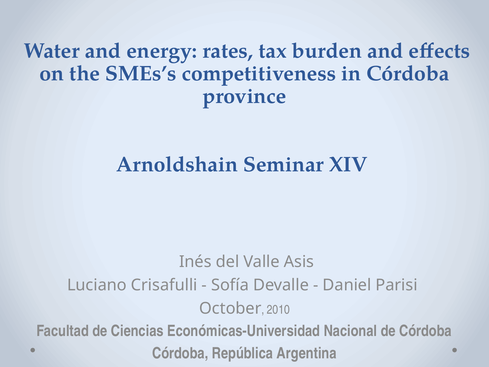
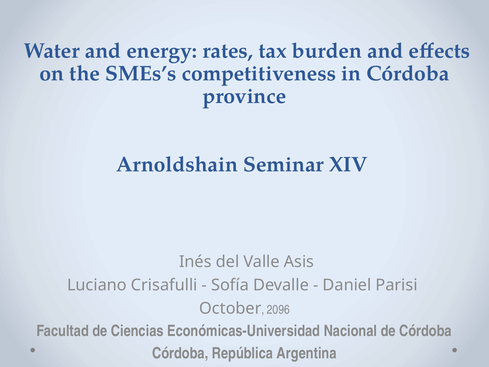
2010: 2010 -> 2096
